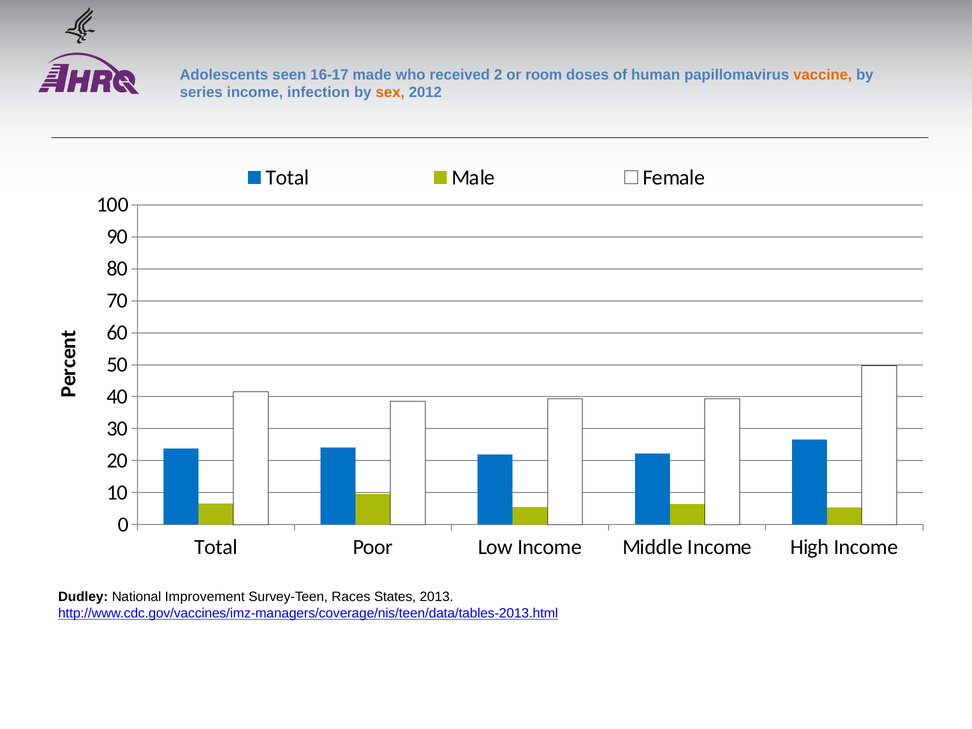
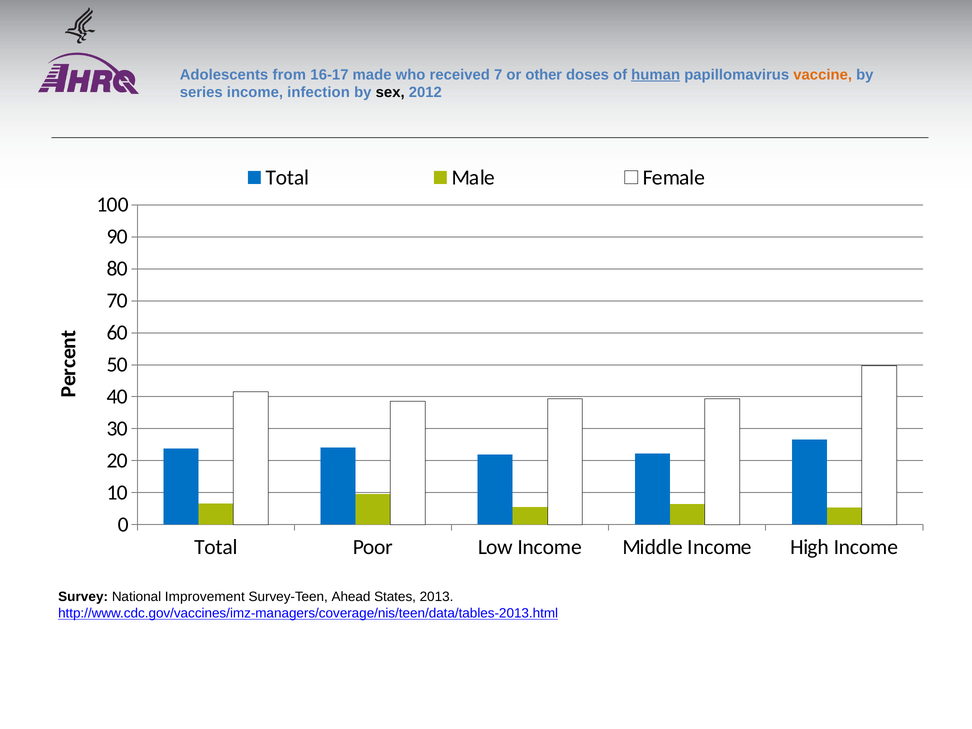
seen: seen -> from
2: 2 -> 7
room: room -> other
human underline: none -> present
sex colour: orange -> black
Dudley: Dudley -> Survey
Races: Races -> Ahead
